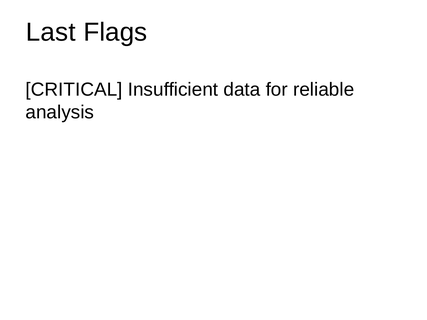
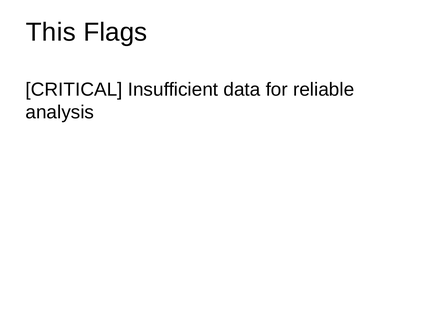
Last: Last -> This
